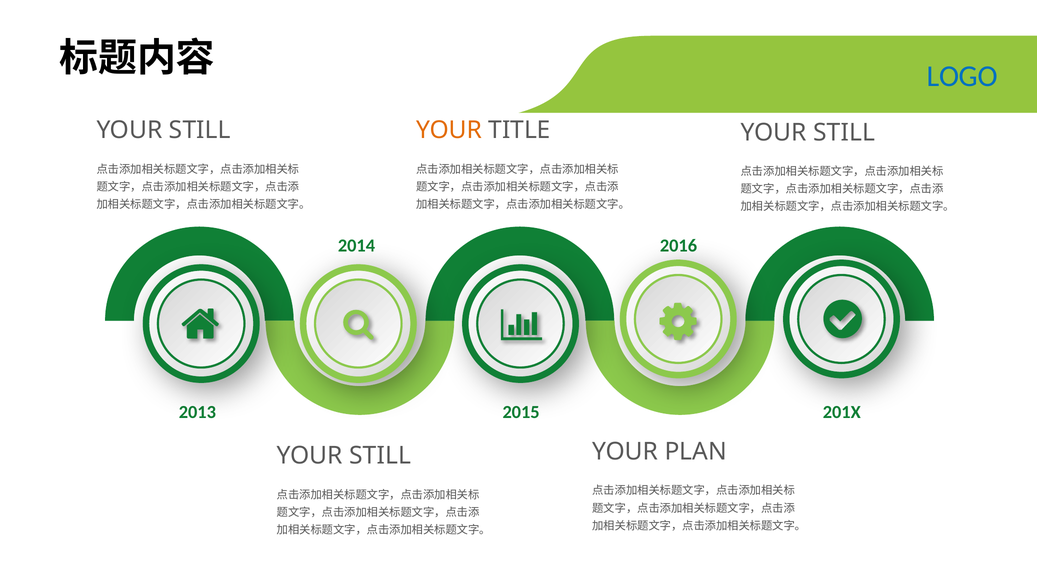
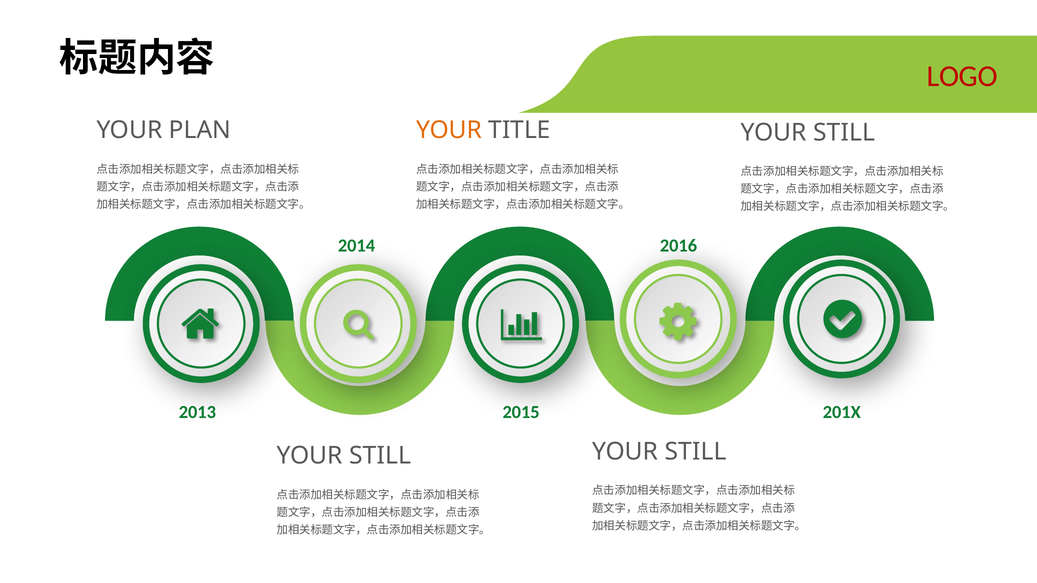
LOGO colour: blue -> red
STILL at (200, 130): STILL -> PLAN
PLAN at (696, 452): PLAN -> STILL
